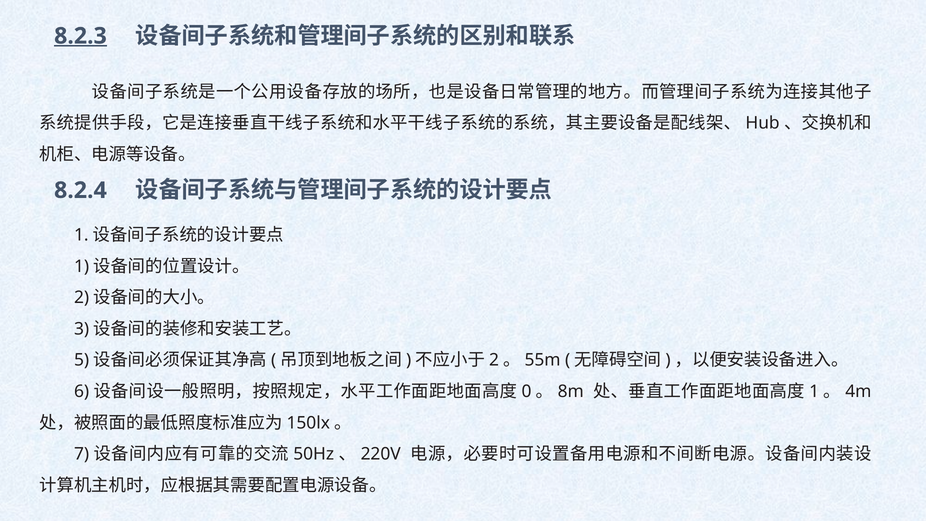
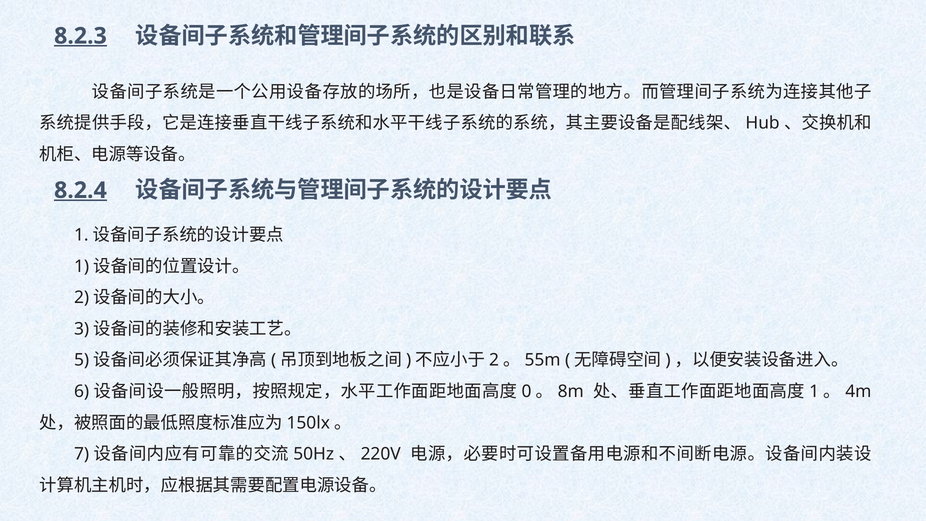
8.2.4 underline: none -> present
